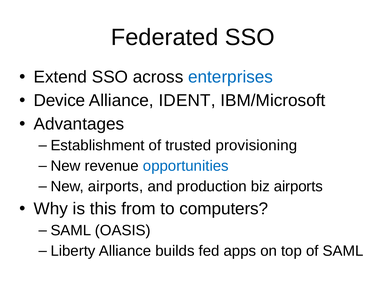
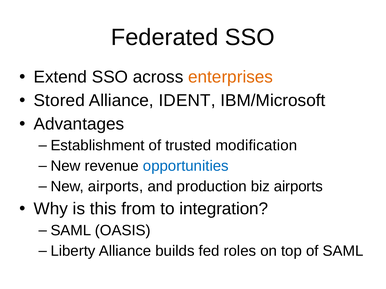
enterprises colour: blue -> orange
Device: Device -> Stored
provisioning: provisioning -> modification
computers: computers -> integration
apps: apps -> roles
